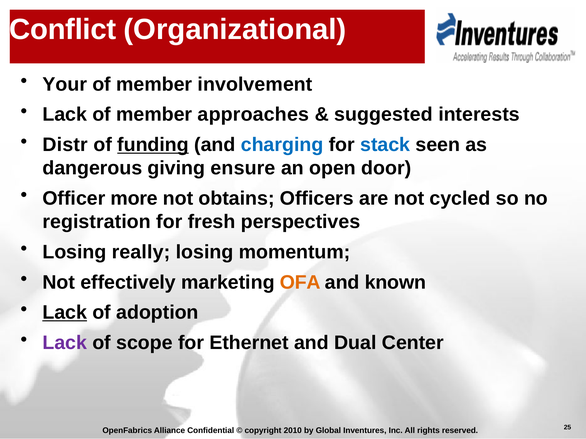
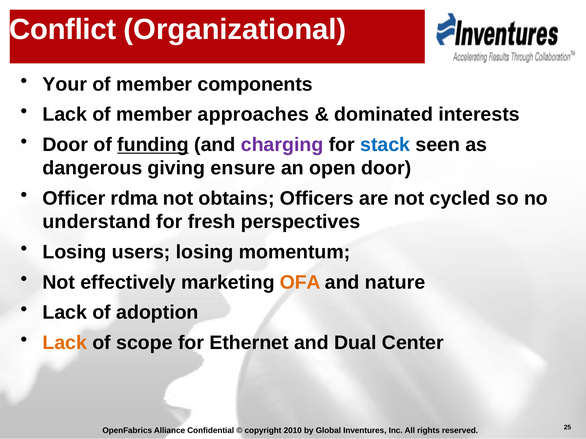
involvement: involvement -> components
suggested: suggested -> dominated
Distr at (65, 145): Distr -> Door
charging colour: blue -> purple
more: more -> rdma
registration: registration -> understand
really: really -> users
known: known -> nature
Lack at (65, 313) underline: present -> none
Lack at (65, 343) colour: purple -> orange
